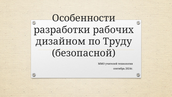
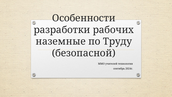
дизайном: дизайном -> наземные
